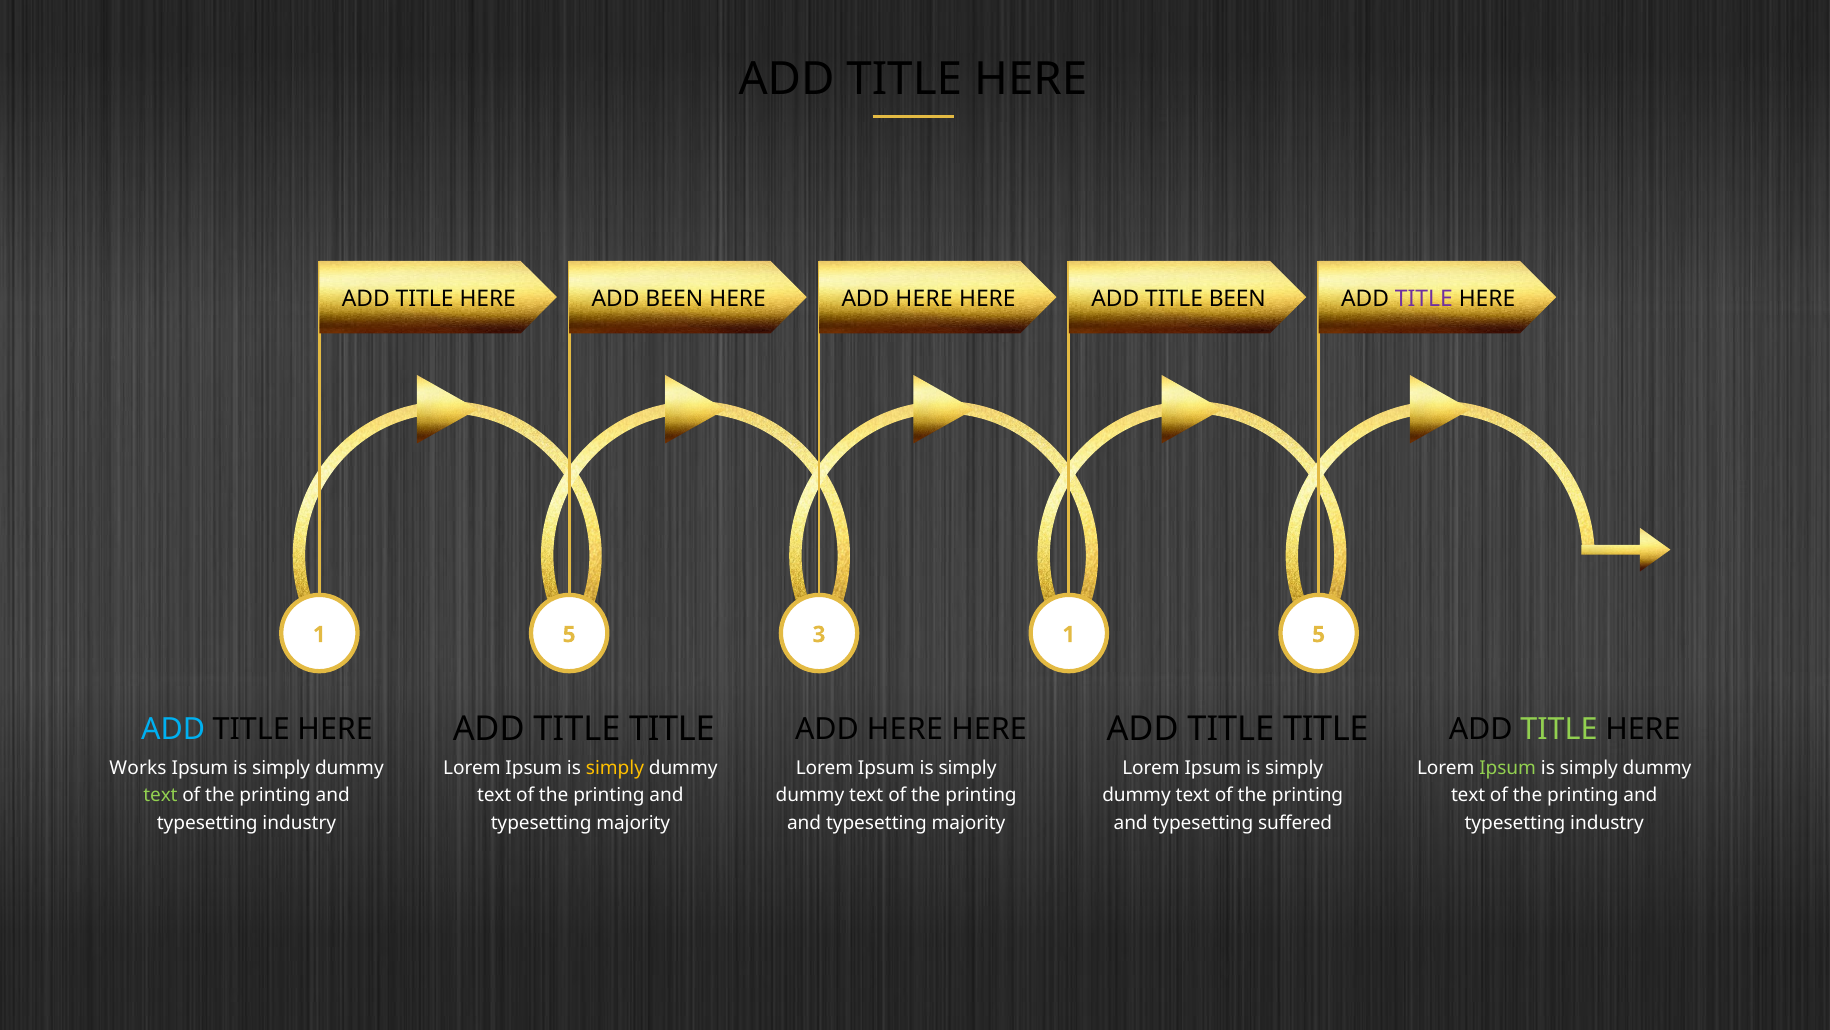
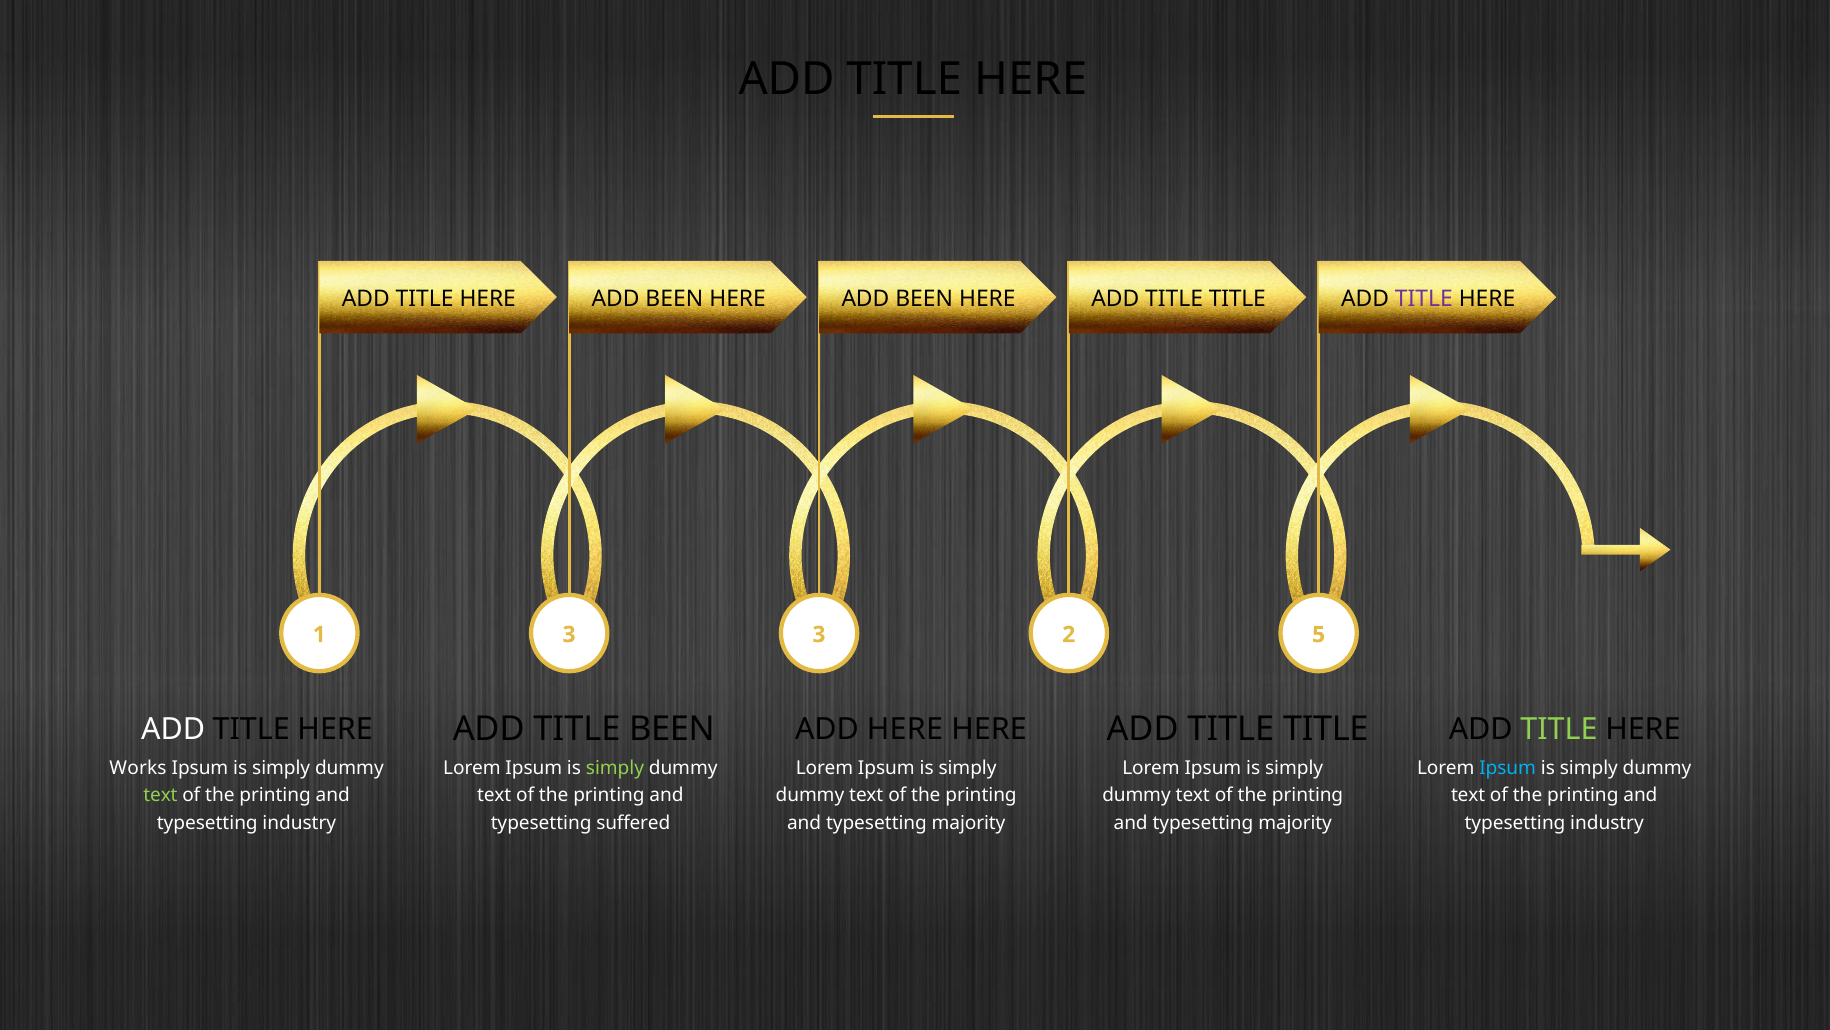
HERE at (924, 299): HERE -> BEEN
BEEN at (1237, 299): BEEN -> TITLE
5 at (569, 634): 5 -> 3
3 1: 1 -> 2
TITLE at (672, 729): TITLE -> BEEN
ADD at (173, 729) colour: light blue -> white
simply at (615, 767) colour: yellow -> light green
Ipsum at (1508, 767) colour: light green -> light blue
majority at (633, 822): majority -> suffered
suffered at (1295, 822): suffered -> majority
